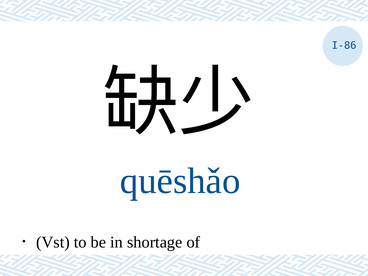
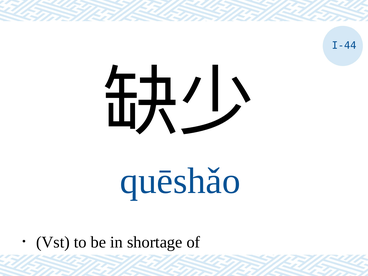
I-86: I-86 -> I-44
